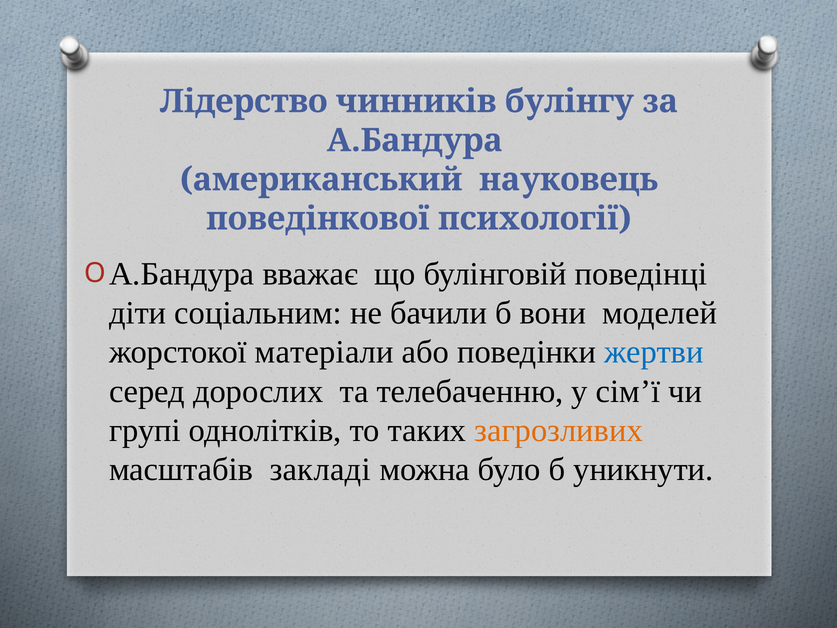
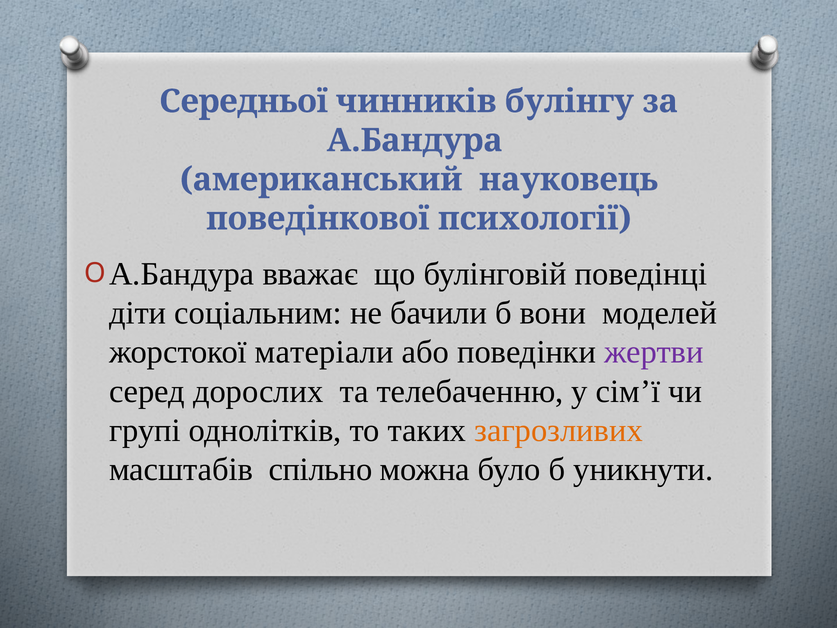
Лідерство: Лідерство -> Середньої
жертви colour: blue -> purple
закладі: закладі -> спільно
